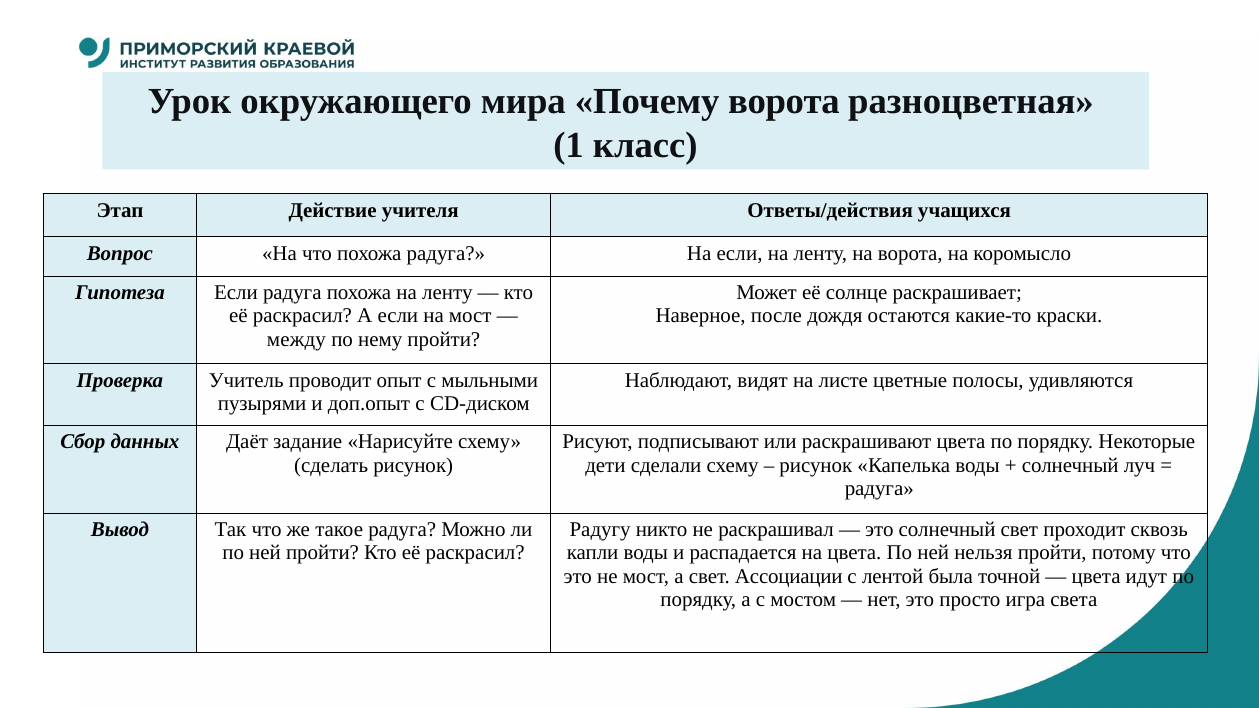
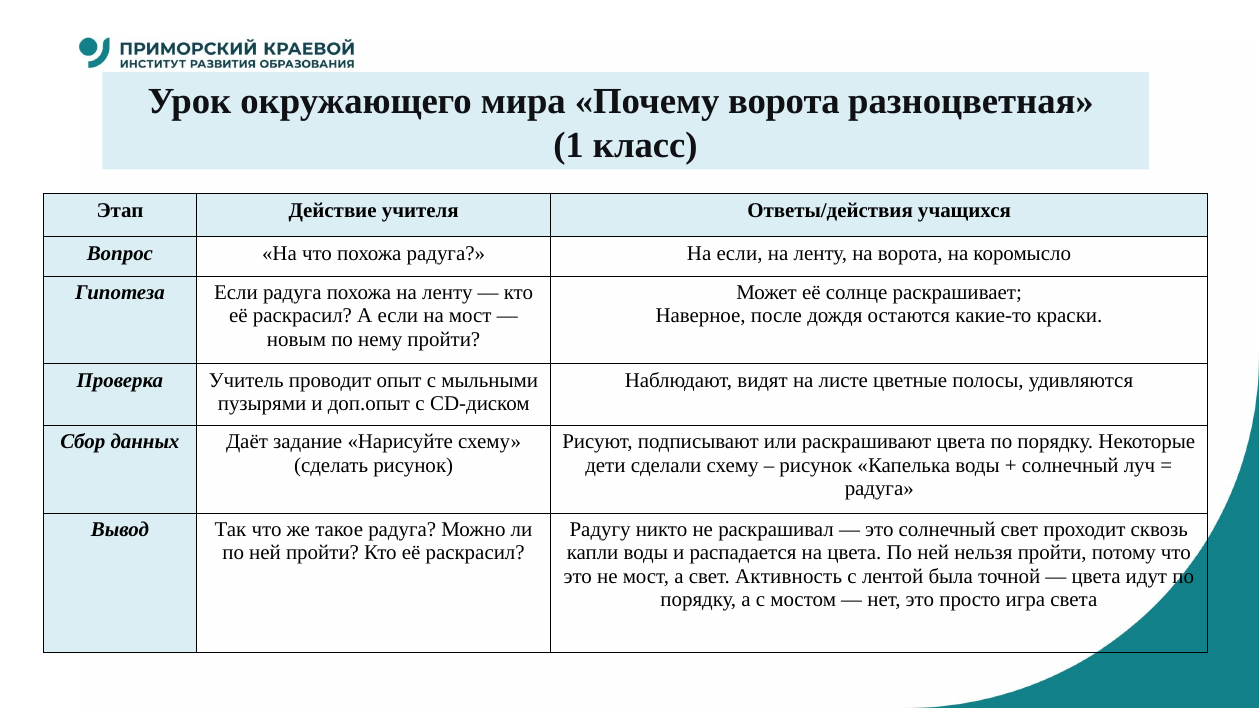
между: между -> новым
Ассоциации: Ассоциации -> Активность
